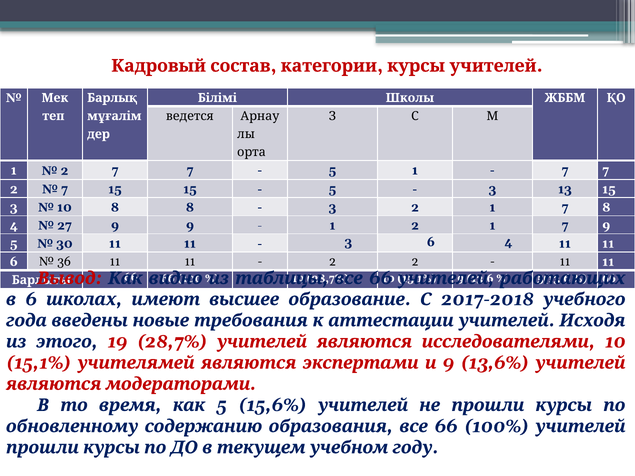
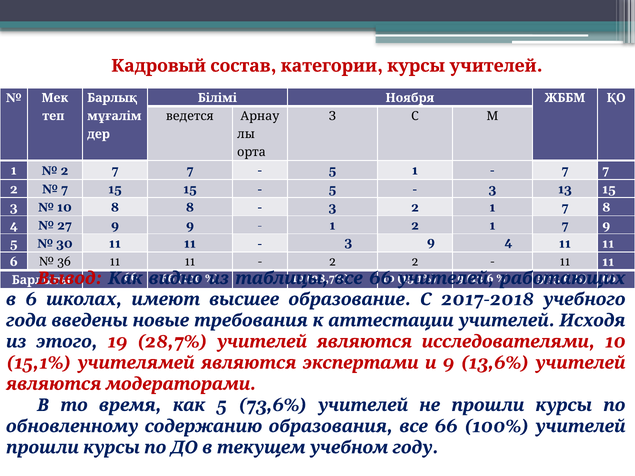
Школы: Школы -> Ноября
3 6: 6 -> 9
15,6%: 15,6% -> 73,6%
